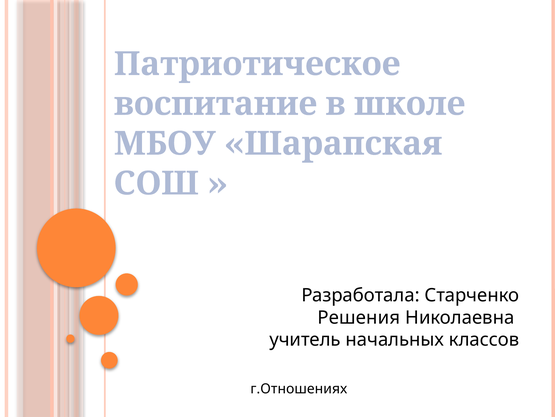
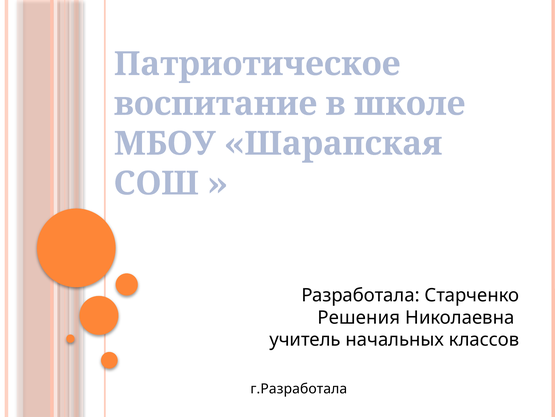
г.Отношениях: г.Отношениях -> г.Разработала
